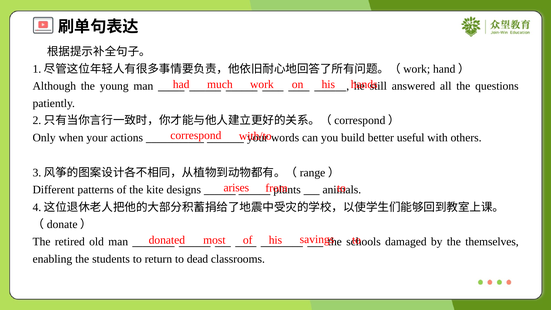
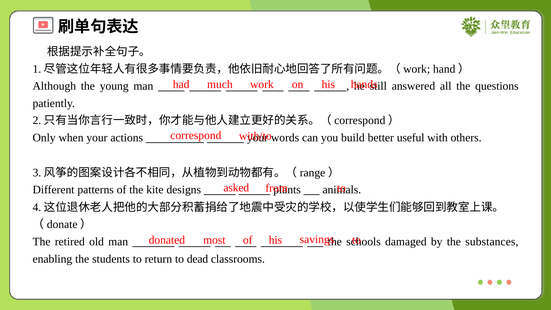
arises: arises -> asked
themselves: themselves -> substances
